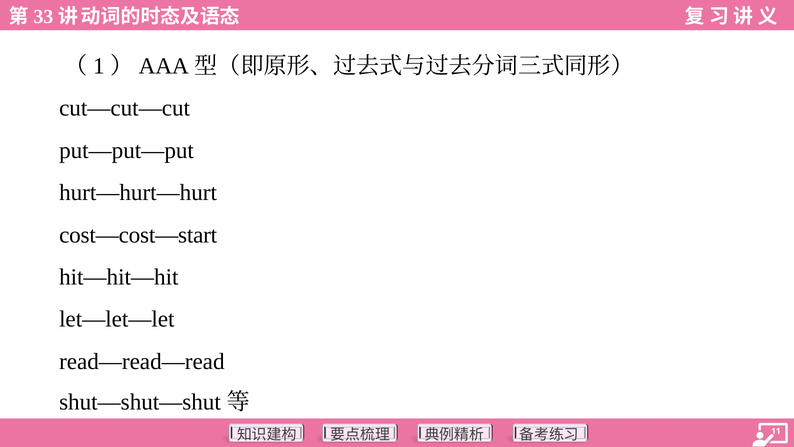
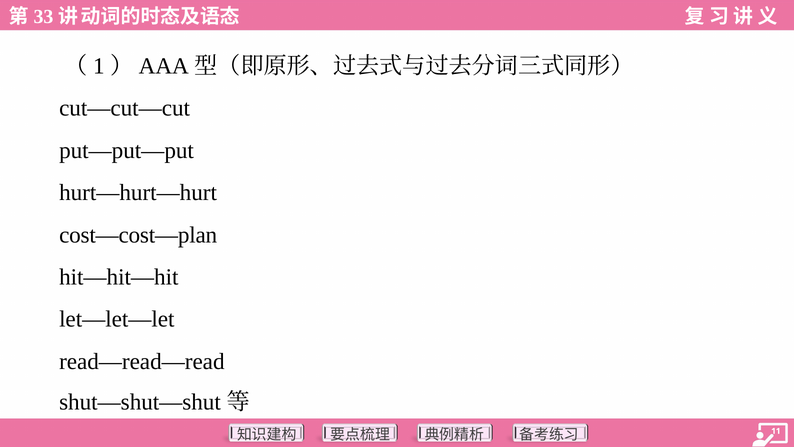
cost—cost—start: cost—cost—start -> cost—cost—plan
